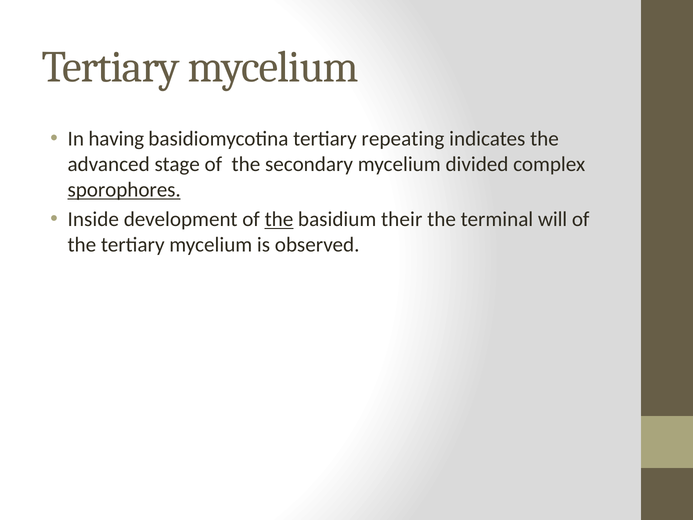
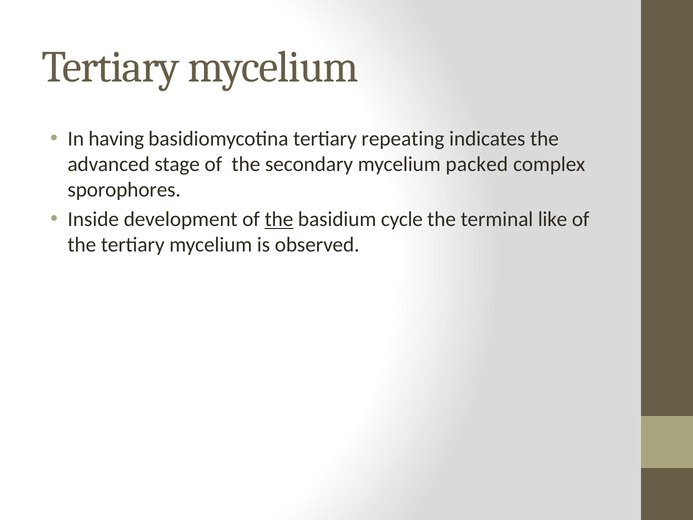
divided: divided -> packed
sporophores underline: present -> none
their: their -> cycle
will: will -> like
